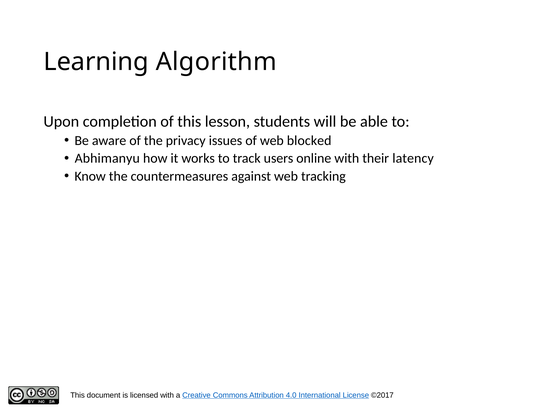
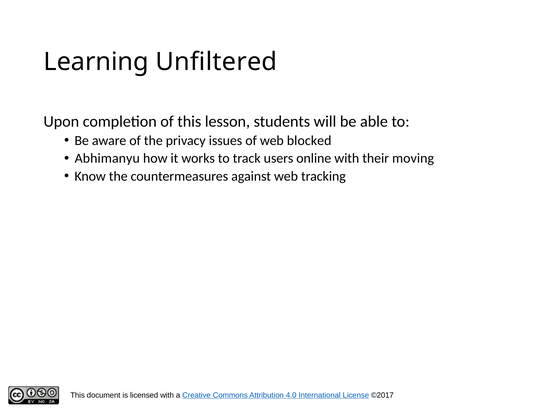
Algorithm: Algorithm -> Unfiltered
latency: latency -> moving
